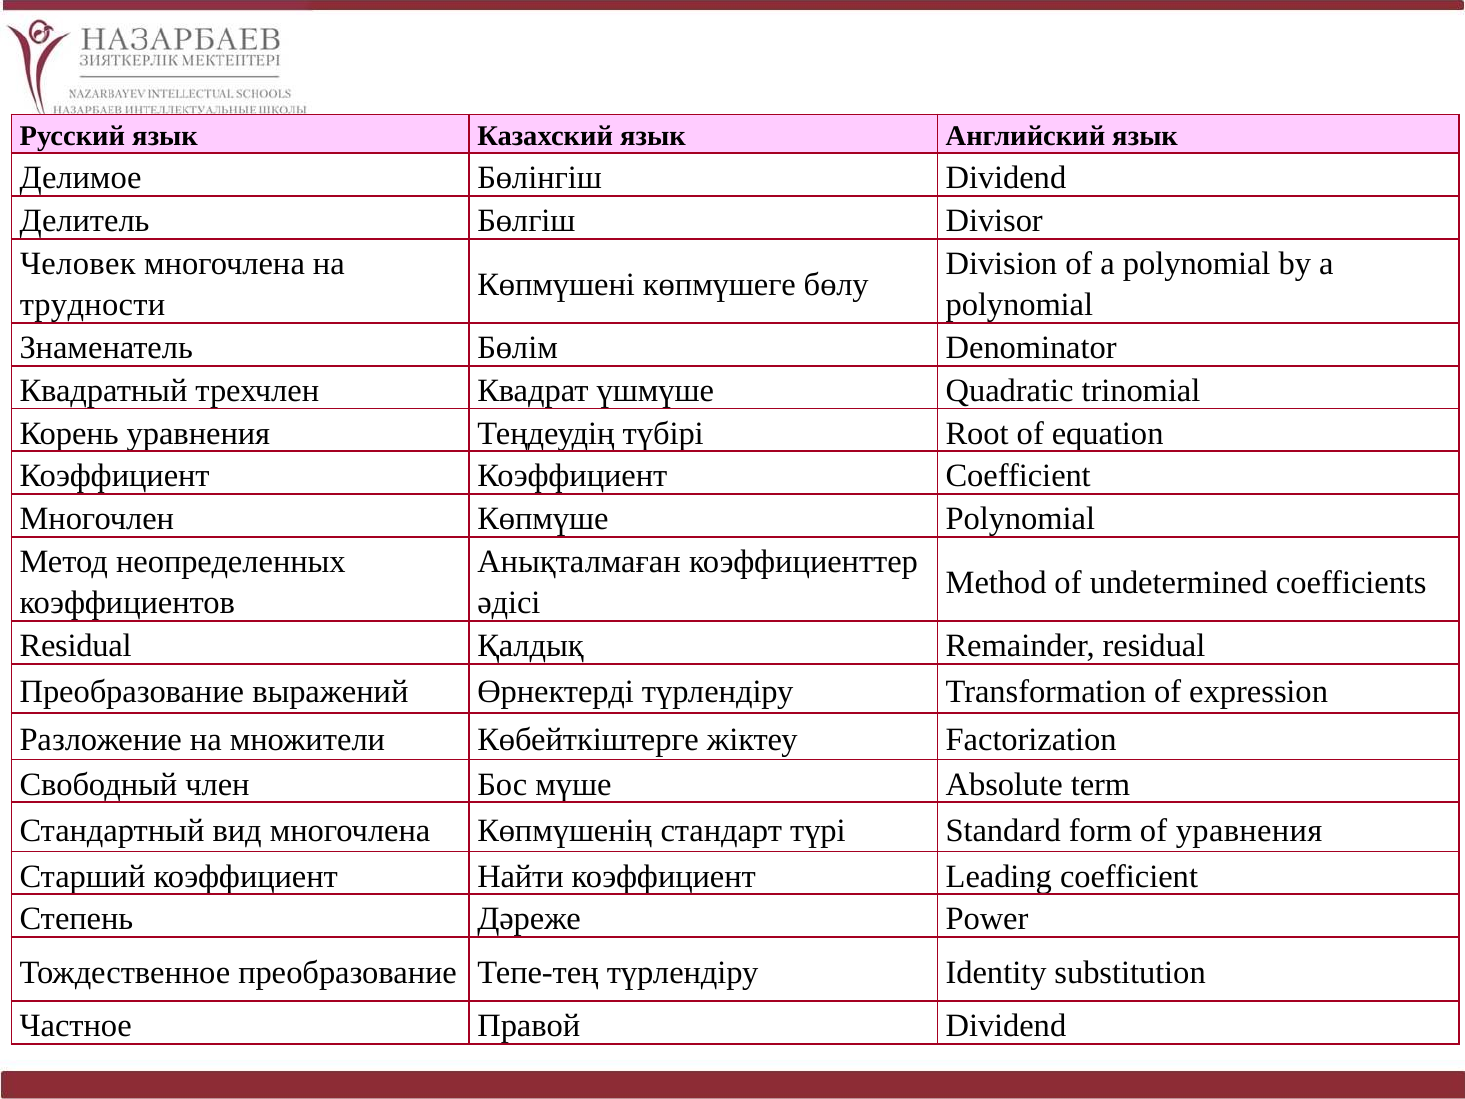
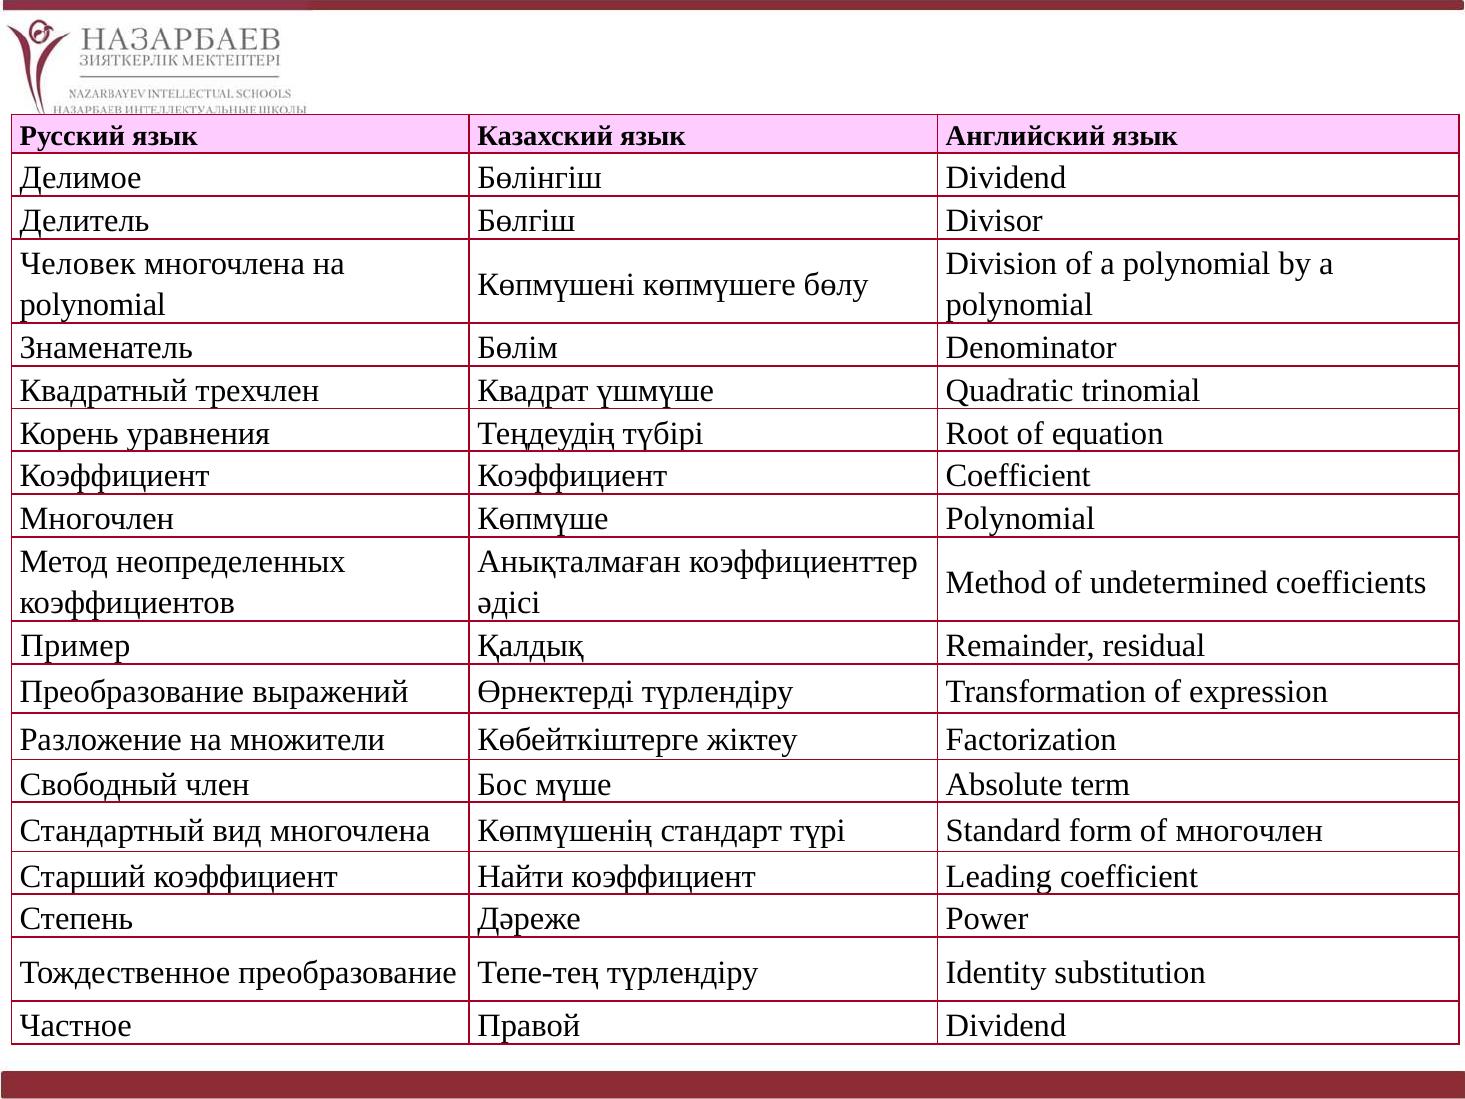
трудности at (93, 305): трудности -> polynomial
Residual at (76, 646): Residual -> Пример
of уравнения: уравнения -> многочлен
